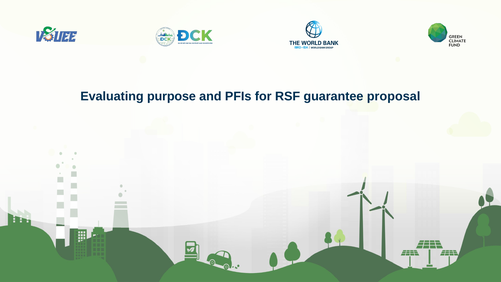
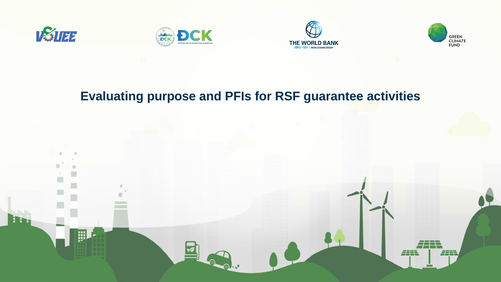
proposal: proposal -> activities
